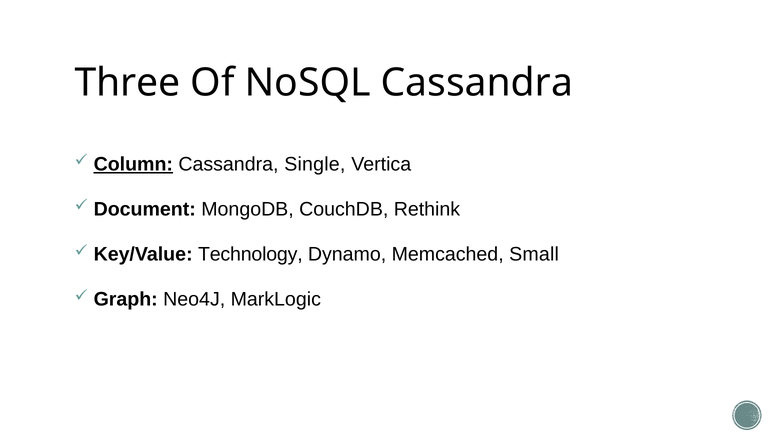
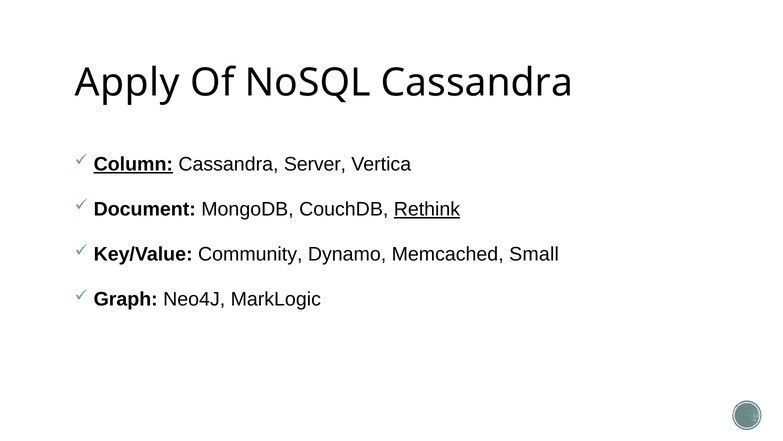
Three: Three -> Apply
Single: Single -> Server
Rethink underline: none -> present
Technology: Technology -> Community
